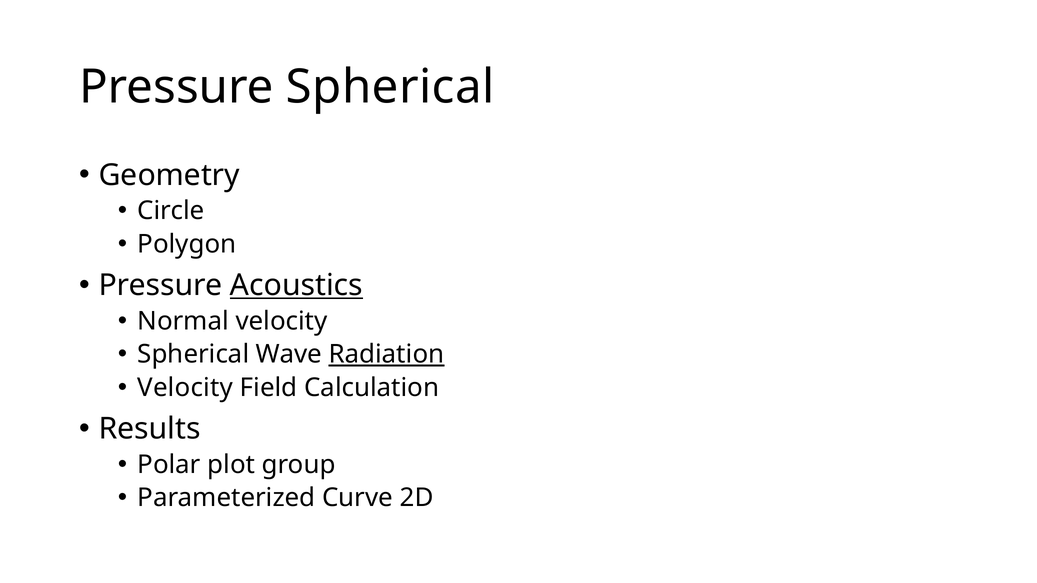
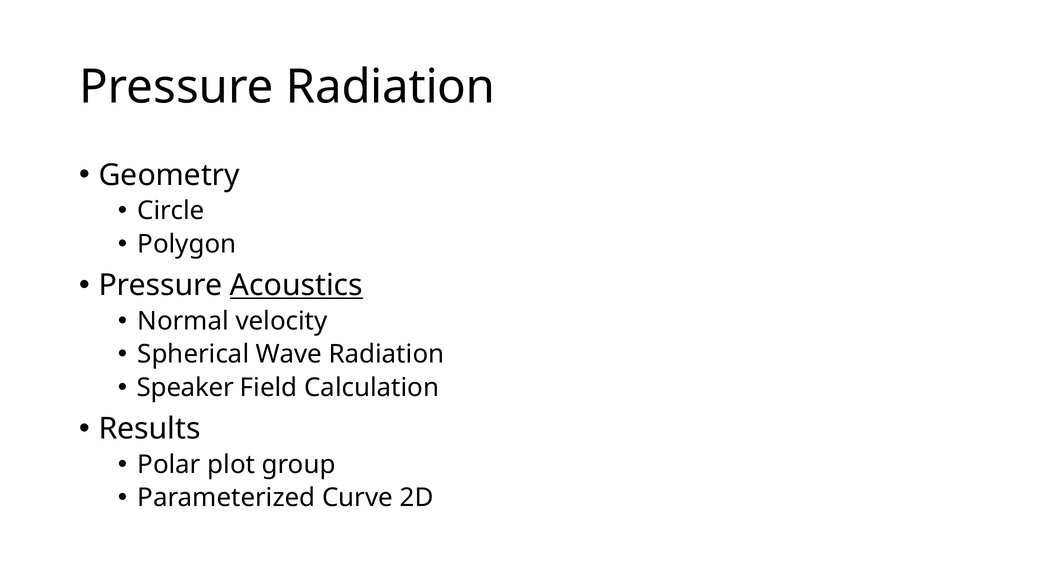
Pressure Spherical: Spherical -> Radiation
Radiation at (386, 355) underline: present -> none
Velocity at (185, 388): Velocity -> Speaker
